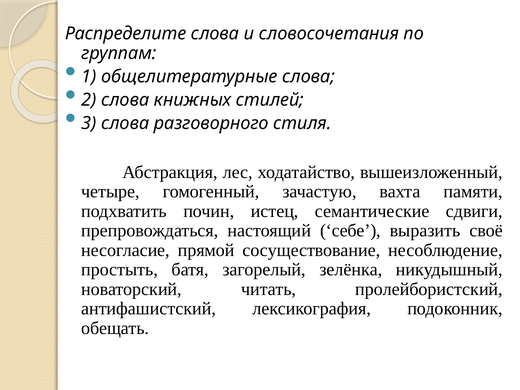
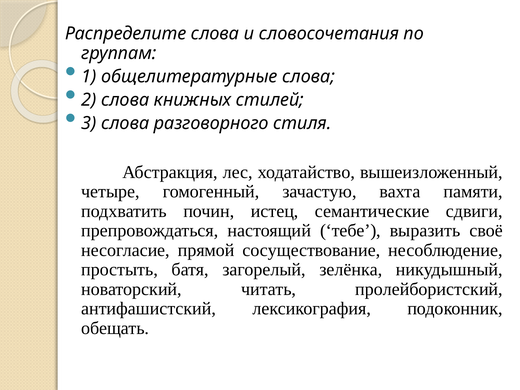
себе: себе -> тебе
